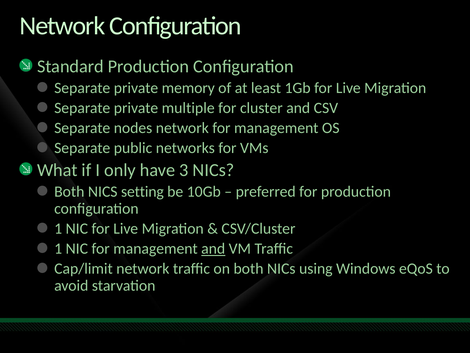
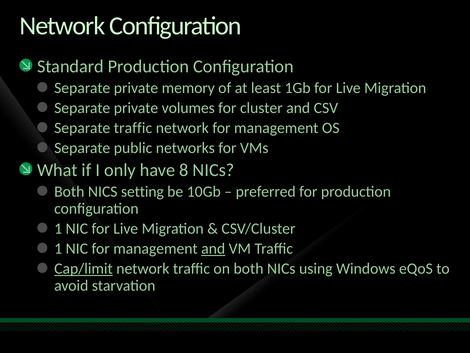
multiple: multiple -> volumes
Separate nodes: nodes -> traffic
3: 3 -> 8
Cap/limit underline: none -> present
